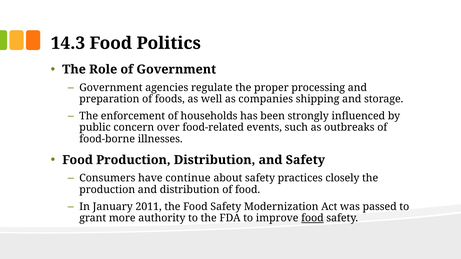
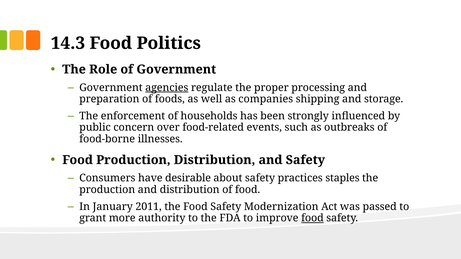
agencies underline: none -> present
continue: continue -> desirable
closely: closely -> staples
